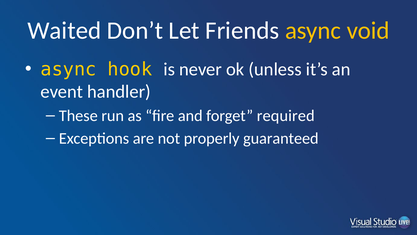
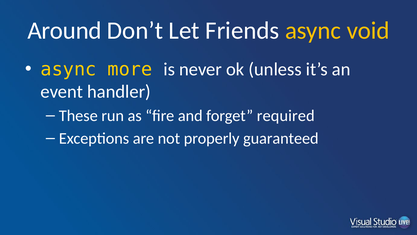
Waited: Waited -> Around
hook: hook -> more
